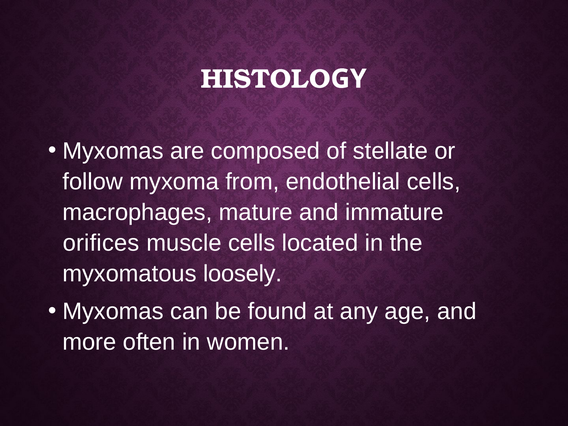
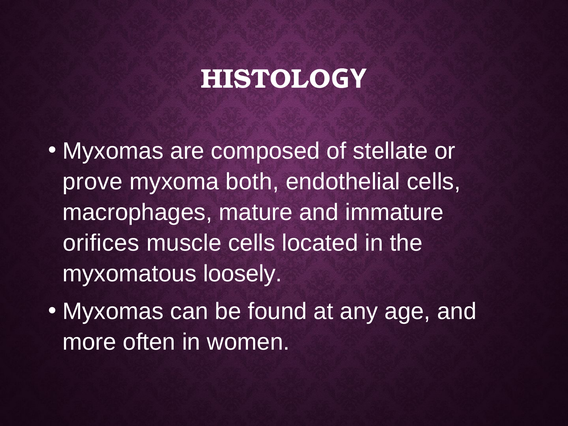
follow: follow -> prove
from: from -> both
